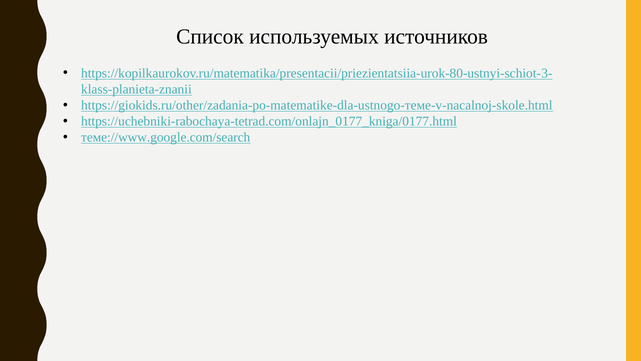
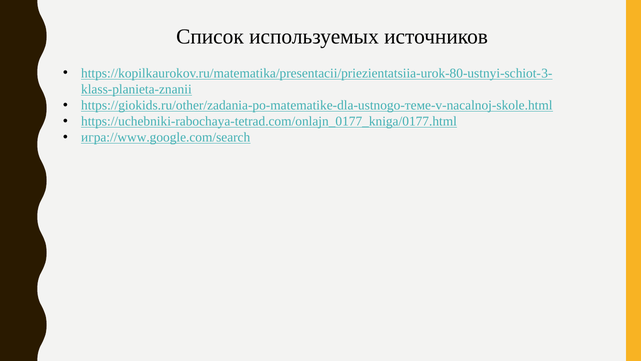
теме://www.google.com/search: теме://www.google.com/search -> игра://www.google.com/search
